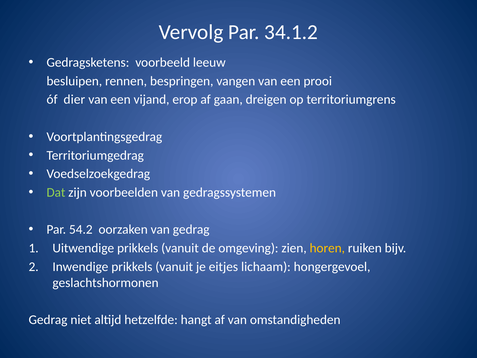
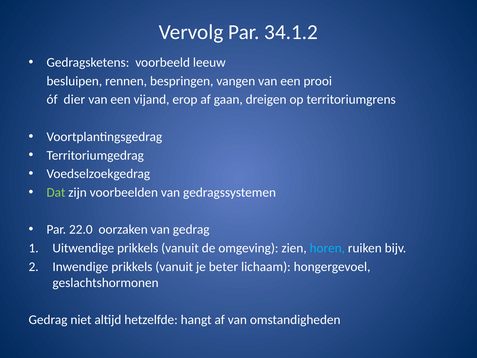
54.2: 54.2 -> 22.0
horen colour: yellow -> light blue
eitjes: eitjes -> beter
